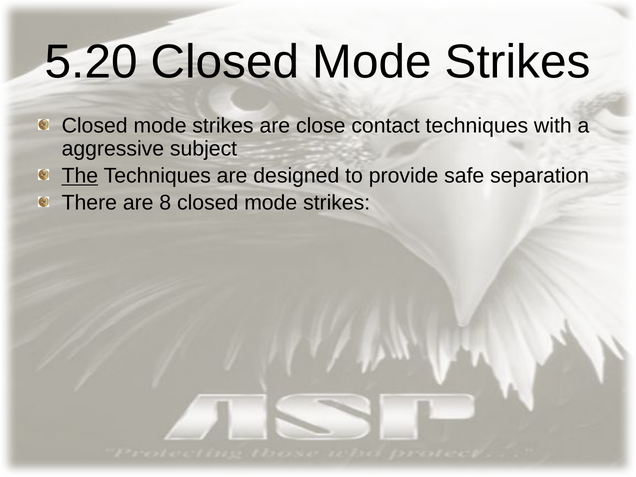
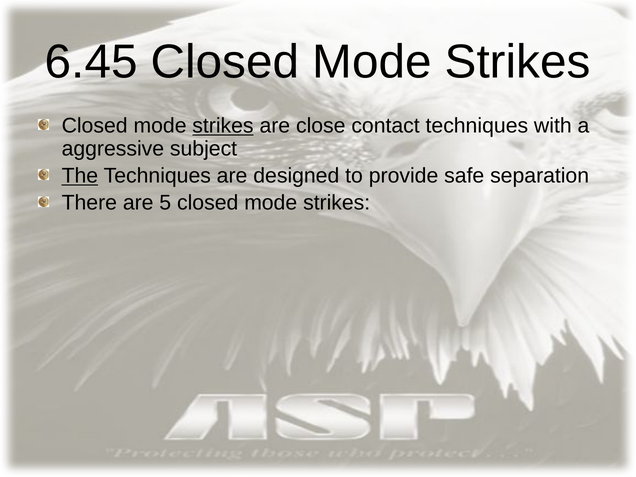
5.20: 5.20 -> 6.45
strikes at (223, 126) underline: none -> present
8: 8 -> 5
